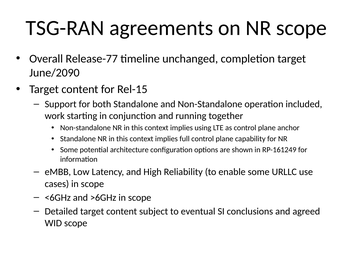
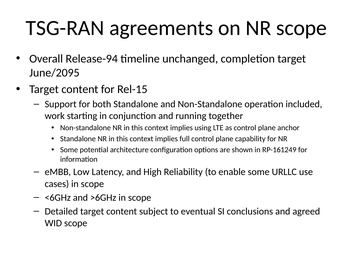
Release-77: Release-77 -> Release-94
June/2090: June/2090 -> June/2095
